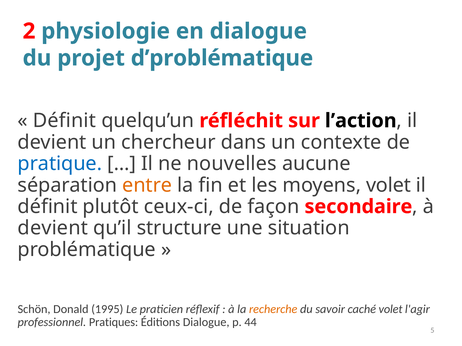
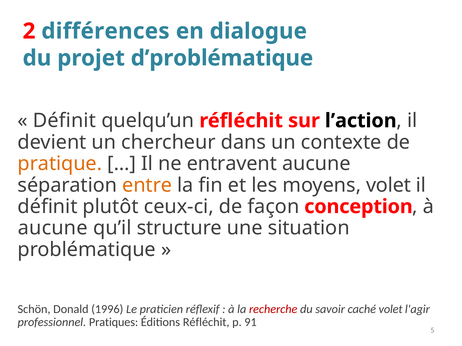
physiologie: physiologie -> différences
pratique colour: blue -> orange
nouvelles: nouvelles -> entravent
secondaire: secondaire -> conception
devient at (53, 228): devient -> aucune
1995: 1995 -> 1996
recherche colour: orange -> red
Éditions Dialogue: Dialogue -> Réfléchit
44: 44 -> 91
